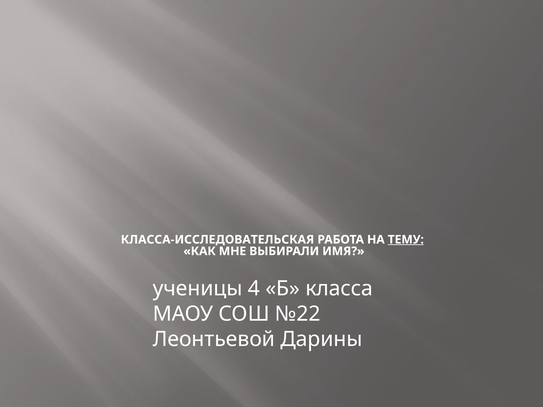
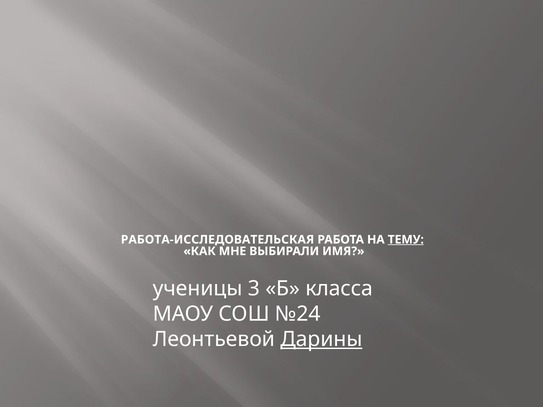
КЛАССА-ИССЛЕДОВАТЕЛЬСКАЯ: КЛАССА-ИССЛЕДОВАТЕЛЬСКАЯ -> РАБОТА-ИССЛЕДОВАТЕЛЬСКАЯ
4: 4 -> 3
№22: №22 -> №24
Дарины underline: none -> present
